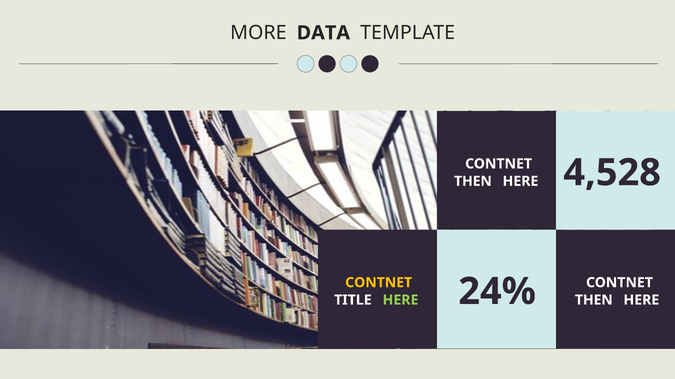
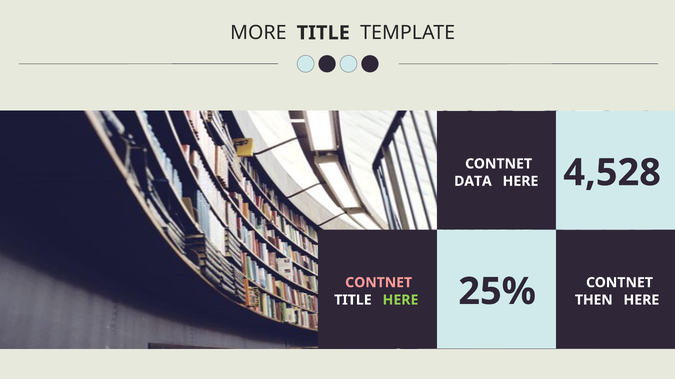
MORE DATA: DATA -> TITLE
THEN at (473, 181): THEN -> DATA
CONTNET at (379, 283) colour: yellow -> pink
24%: 24% -> 25%
